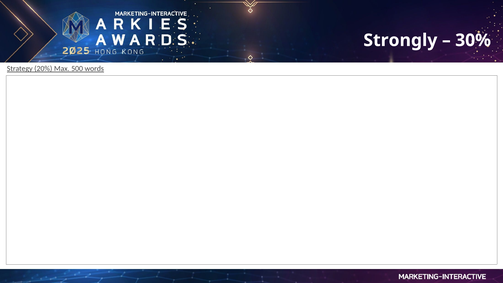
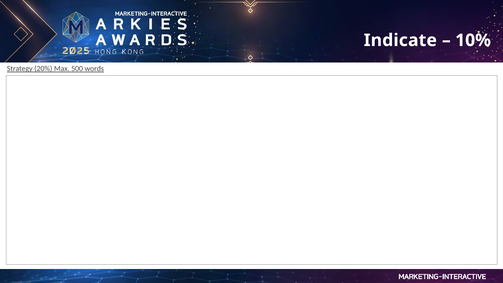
Strongly: Strongly -> Indicate
30%: 30% -> 10%
